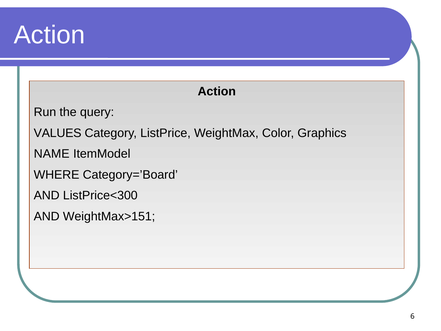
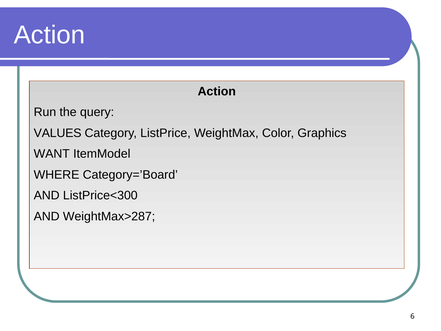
NAME: NAME -> WANT
WeightMax>151: WeightMax>151 -> WeightMax>287
